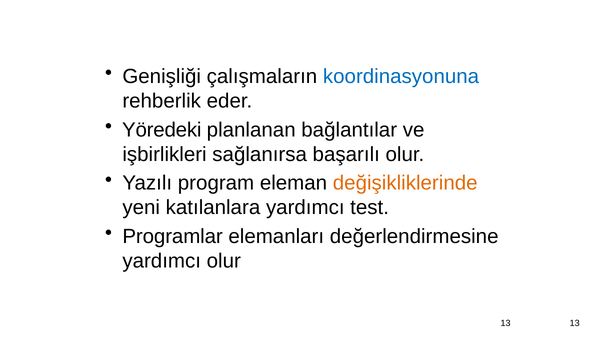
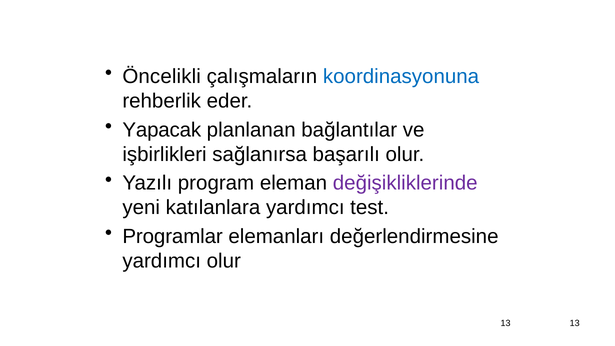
Genişliği: Genişliği -> Öncelikli
Yöredeki: Yöredeki -> Yapacak
değişikliklerinde colour: orange -> purple
